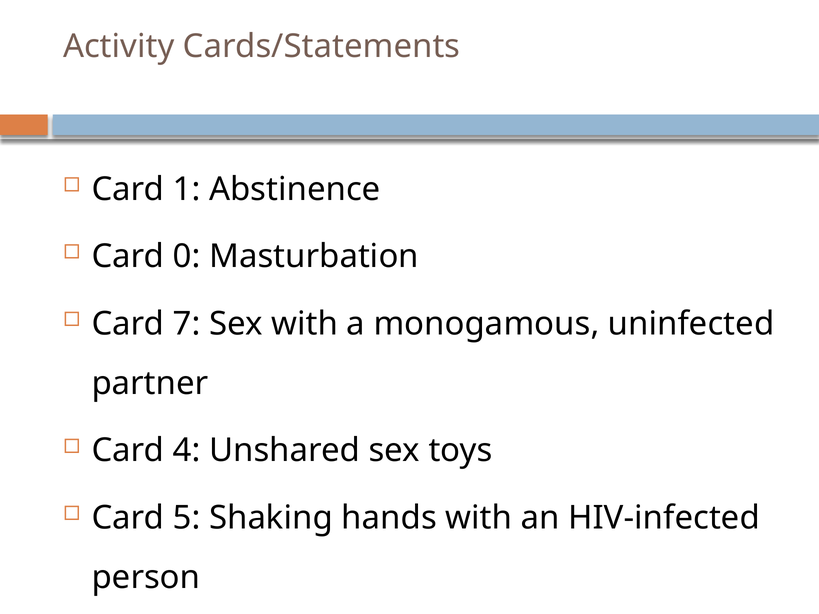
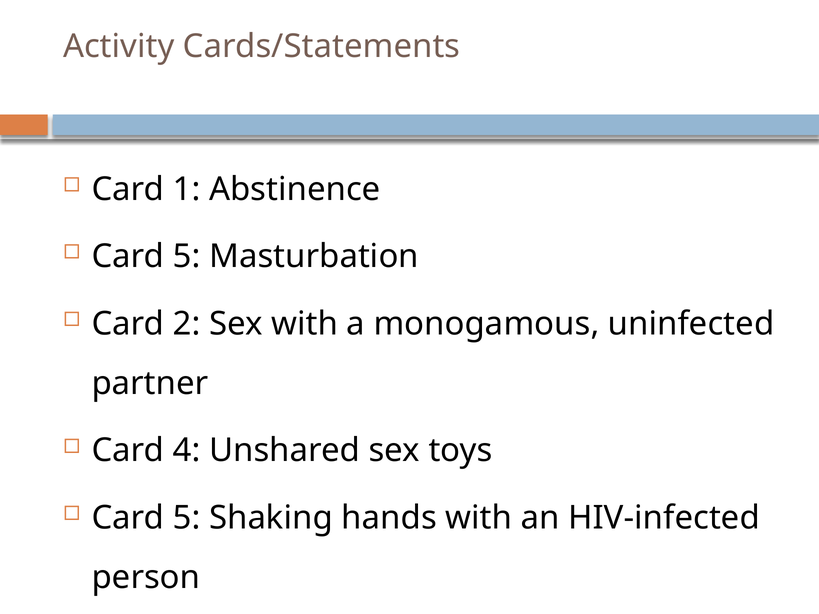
0 at (187, 257): 0 -> 5
7: 7 -> 2
